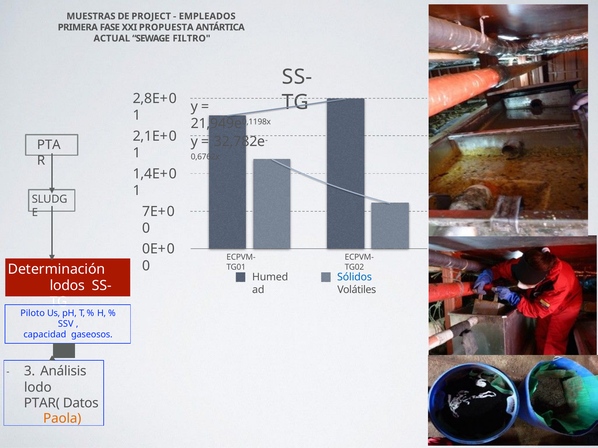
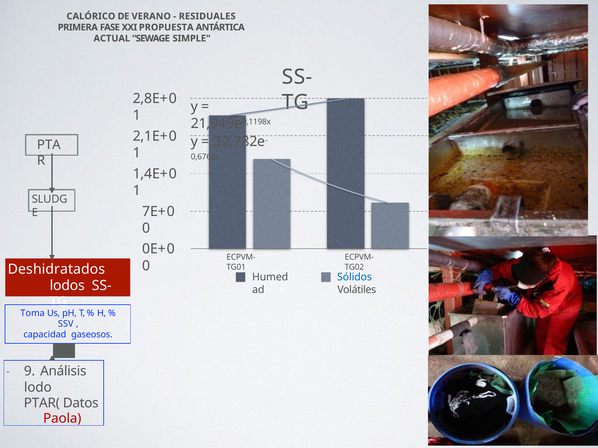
MUESTRAS: MUESTRAS -> CALÓRICO
PROJECT: PROJECT -> VERANO
EMPLEADOS: EMPLEADOS -> RESIDUALES
FILTRO: FILTRO -> SIMPLE
Determinación: Determinación -> Deshidratados
Piloto: Piloto -> Toma
3: 3 -> 9
Paola colour: orange -> red
